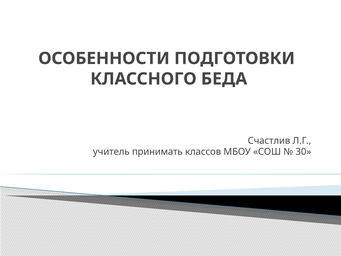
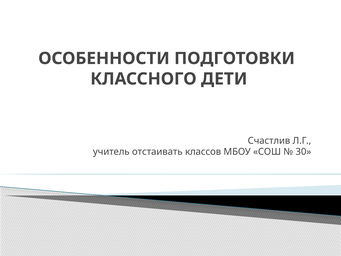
БЕДА: БЕДА -> ДЕТИ
принимать: принимать -> отстаивать
